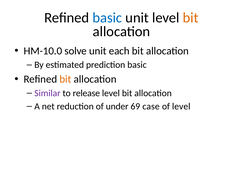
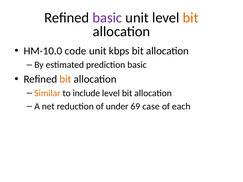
basic at (107, 18) colour: blue -> purple
solve: solve -> code
each: each -> kbps
Similar colour: purple -> orange
release: release -> include
of level: level -> each
